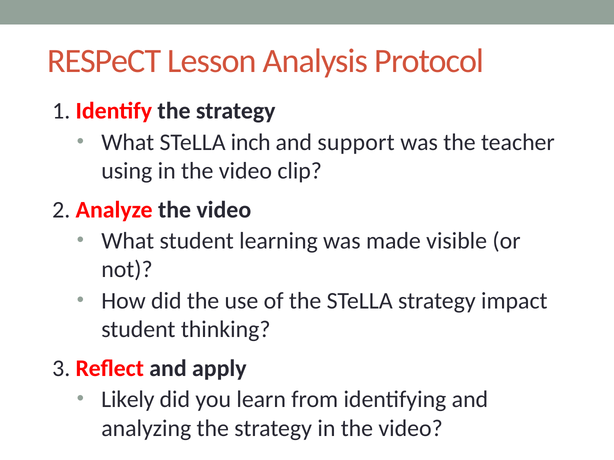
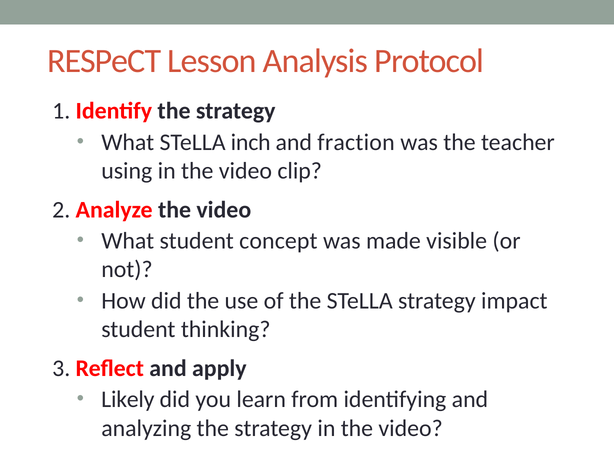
support: support -> fraction
learning: learning -> concept
